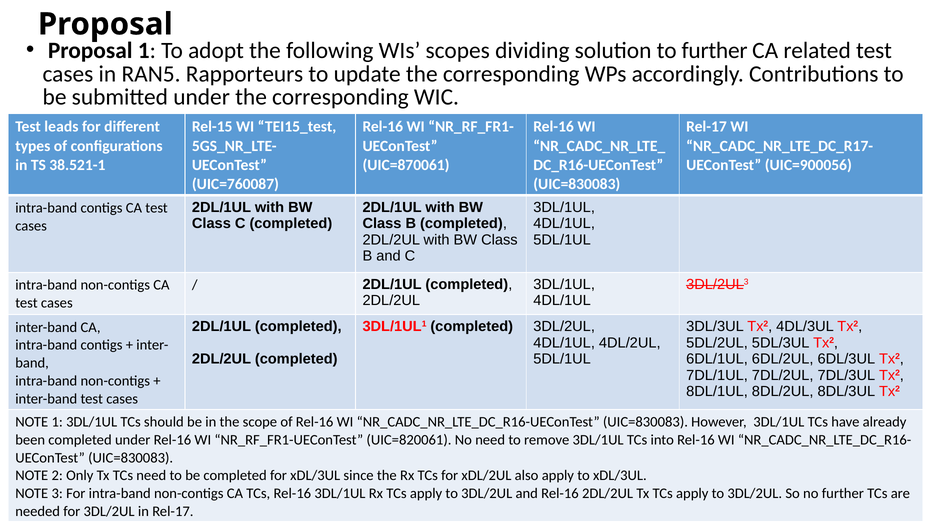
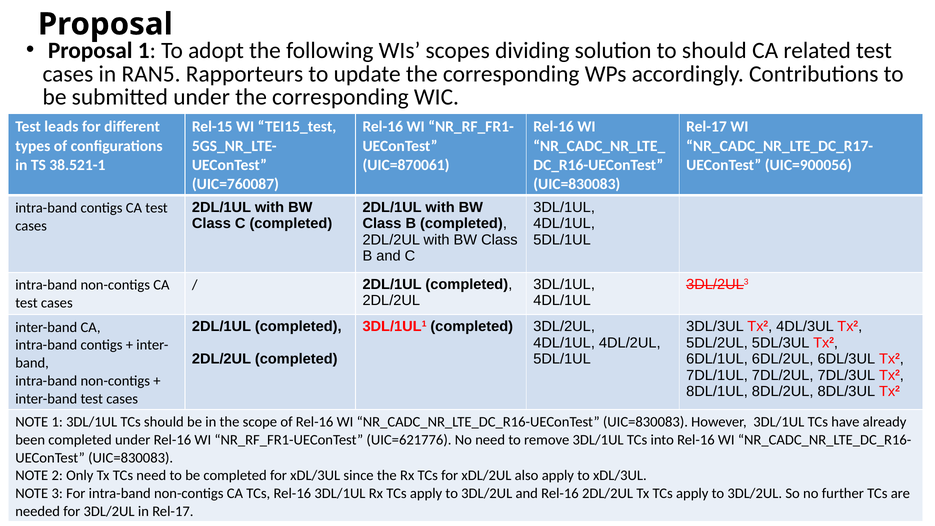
to further: further -> should
UIC=820061: UIC=820061 -> UIC=621776
